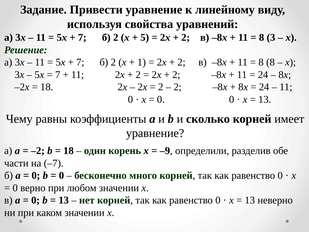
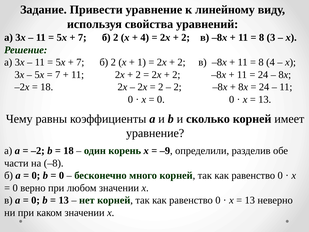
5 at (145, 37): 5 -> 4
8 8: 8 -> 4
–7: –7 -> –8
